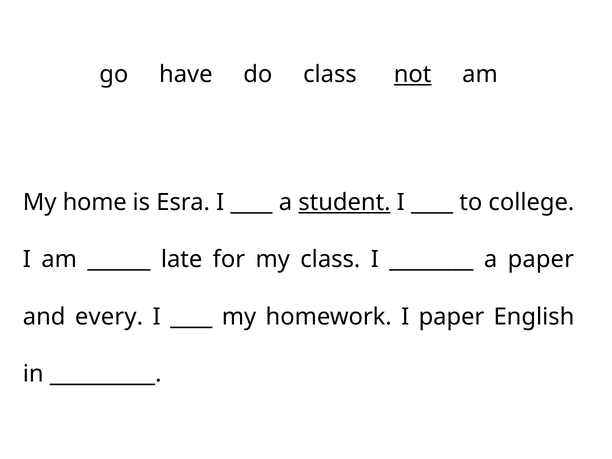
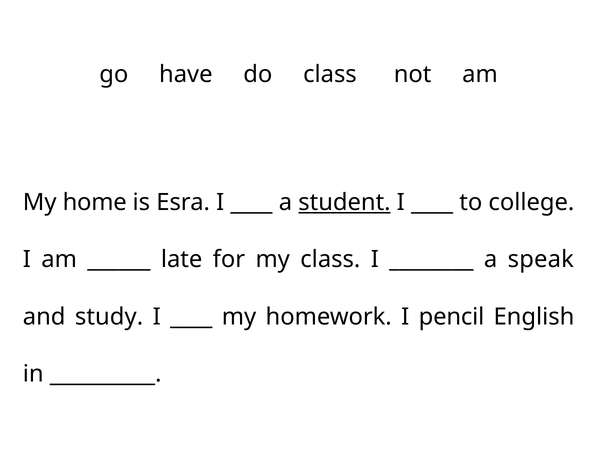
not underline: present -> none
a paper: paper -> speak
every: every -> study
I paper: paper -> pencil
